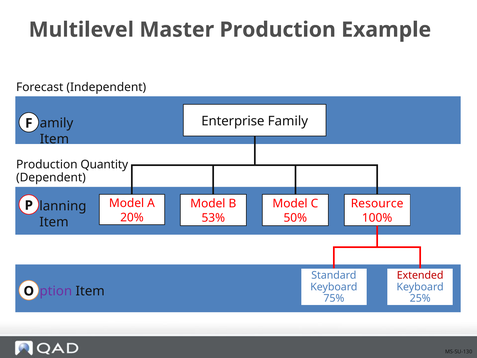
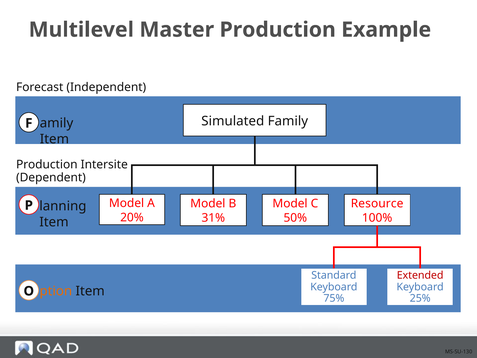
Enterprise: Enterprise -> Simulated
Quantity: Quantity -> Intersite
53%: 53% -> 31%
ption colour: purple -> orange
